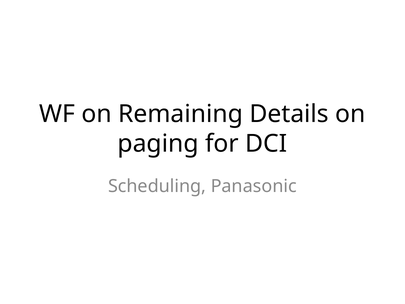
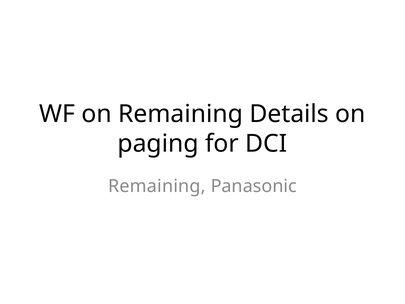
Scheduling at (157, 186): Scheduling -> Remaining
